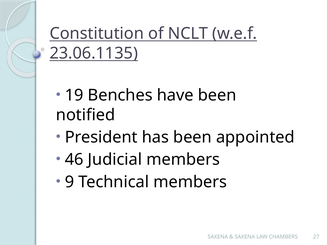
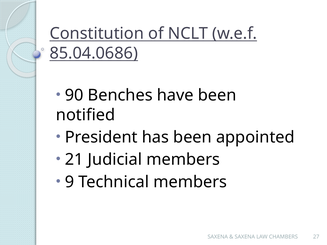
23.06.1135: 23.06.1135 -> 85.04.0686
19: 19 -> 90
46: 46 -> 21
